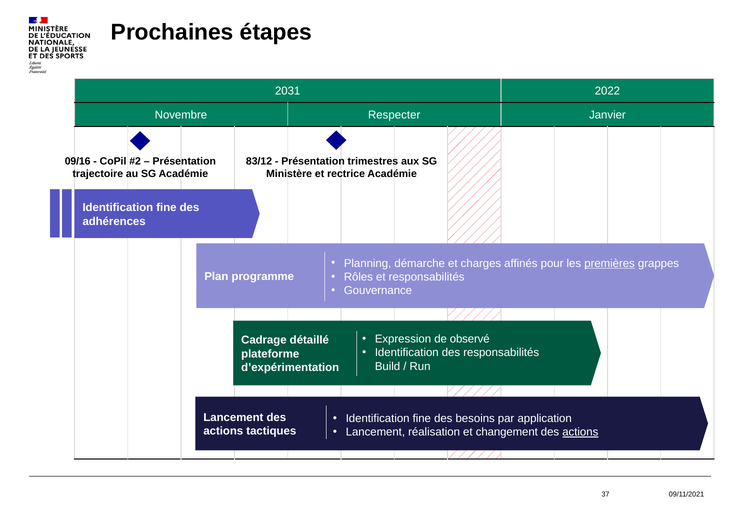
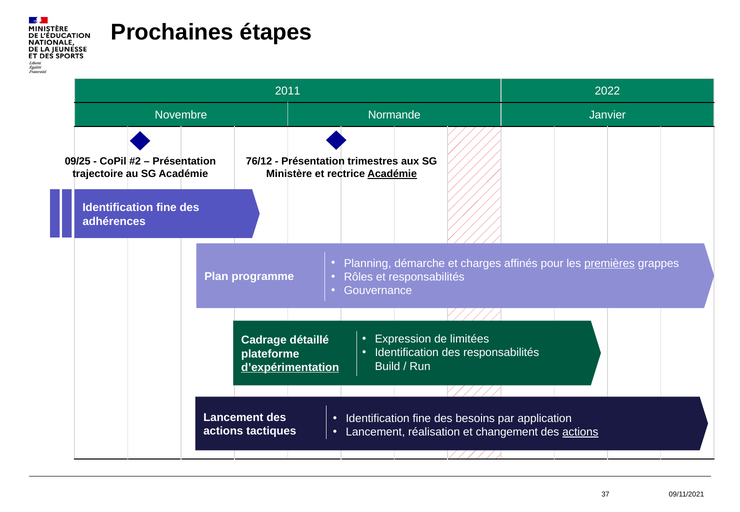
2031: 2031 -> 2011
Respecter: Respecter -> Normande
09/16: 09/16 -> 09/25
83/12: 83/12 -> 76/12
Académie at (392, 174) underline: none -> present
observé: observé -> limitées
d’expérimentation underline: none -> present
